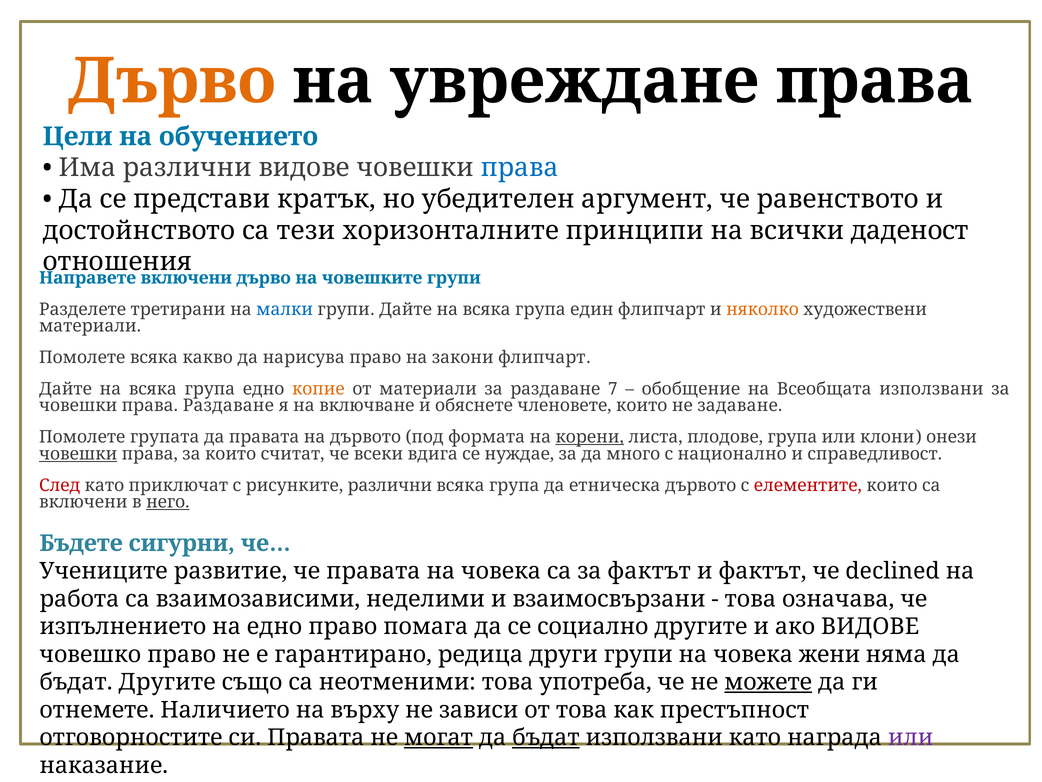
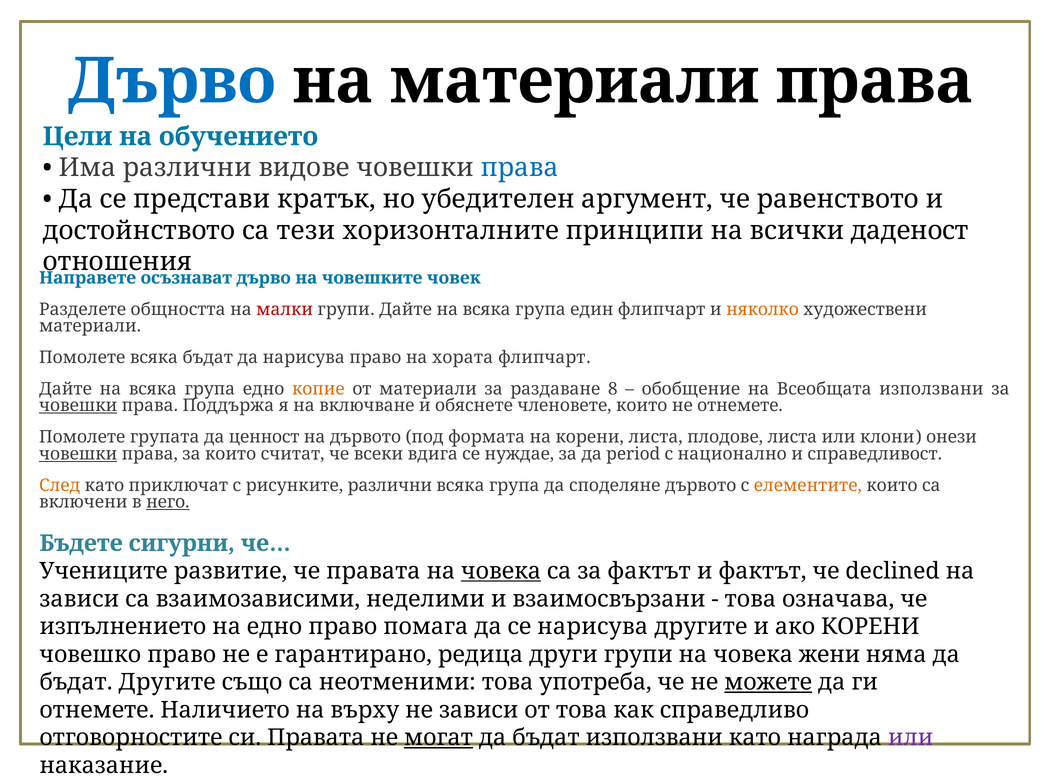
Дърво at (172, 81) colour: orange -> blue
на увреждане: увреждане -> материали
включени at (186, 278): включени -> осъзнават
човешките групи: групи -> човек
третирани: третирани -> общността
малки colour: blue -> red
всяка какво: какво -> бъдат
закони: закони -> хората
7: 7 -> 8
човешки at (78, 405) underline: none -> present
права Раздаване: Раздаване -> Поддържа
не задаване: задаване -> отнемете
да правата: правата -> ценност
корени at (590, 437) underline: present -> none
плодове група: група -> листа
много: много -> period
След colour: red -> orange
етническа: етническа -> споделяне
елементите colour: red -> orange
човека at (501, 571) underline: none -> present
работа at (79, 598): работа -> зависи
се социално: социално -> нарисува
ако ВИДОВЕ: ВИДОВЕ -> КОРЕНИ
престъпност: престъпност -> справедливо
бъдат at (546, 737) underline: present -> none
